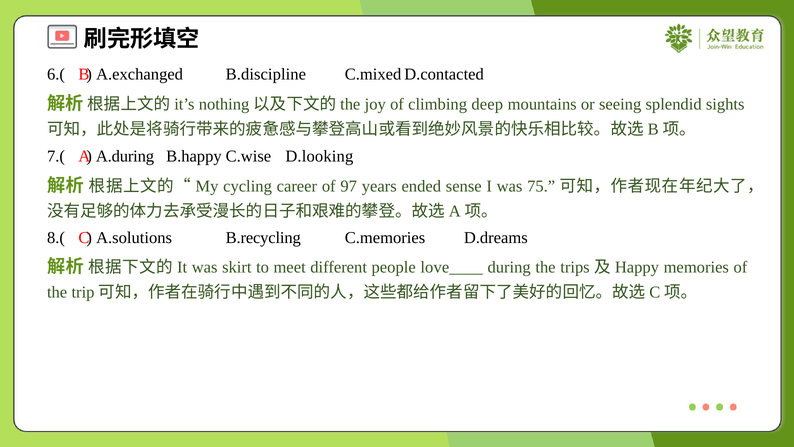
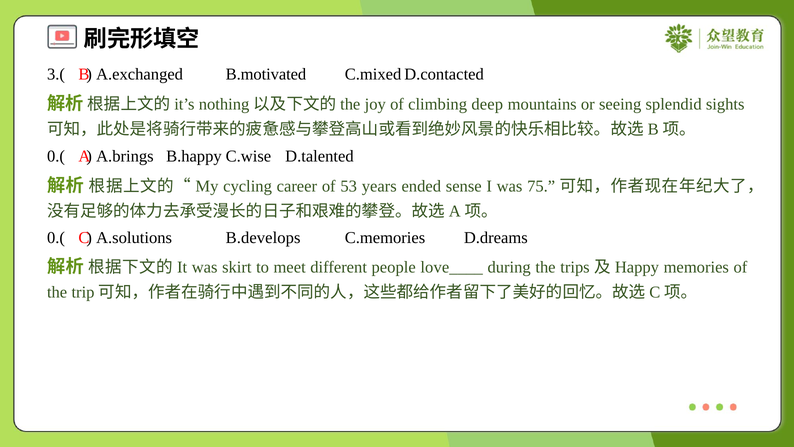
6.(: 6.( -> 3.(
B.discipline: B.discipline -> B.motivated
7.( at (56, 156): 7.( -> 0.(
A.during: A.during -> A.brings
D.looking: D.looking -> D.talented
97: 97 -> 53
8.( at (56, 237): 8.( -> 0.(
B.recycling: B.recycling -> B.develops
